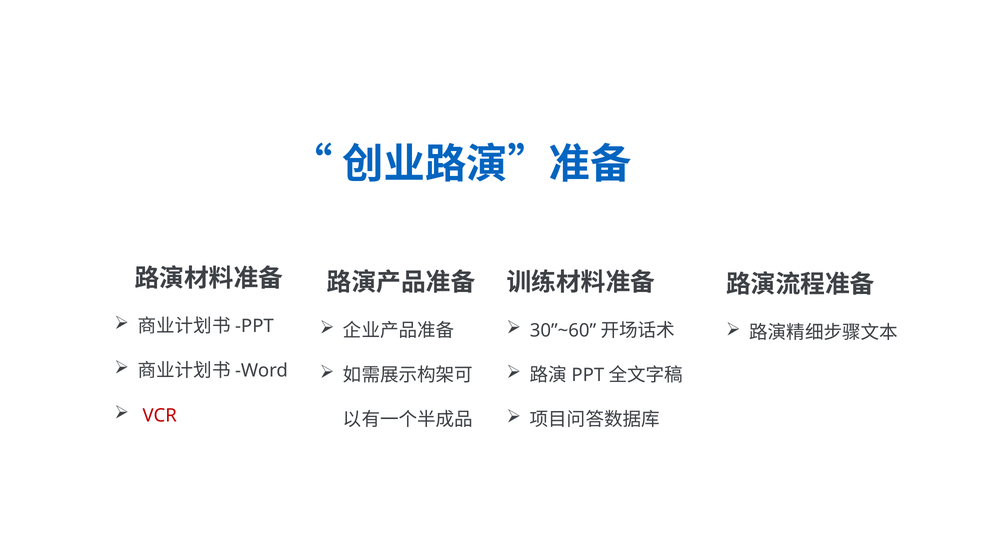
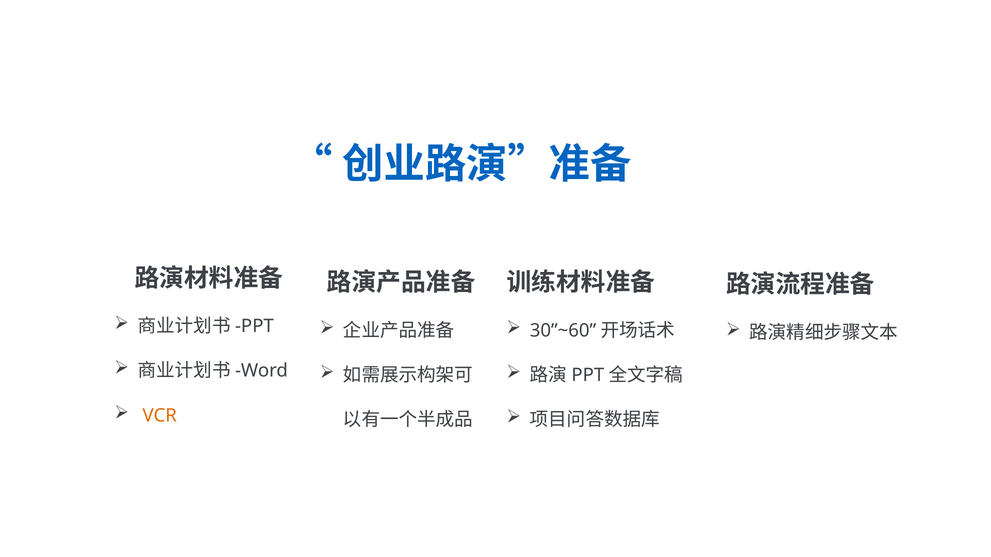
VCR colour: red -> orange
